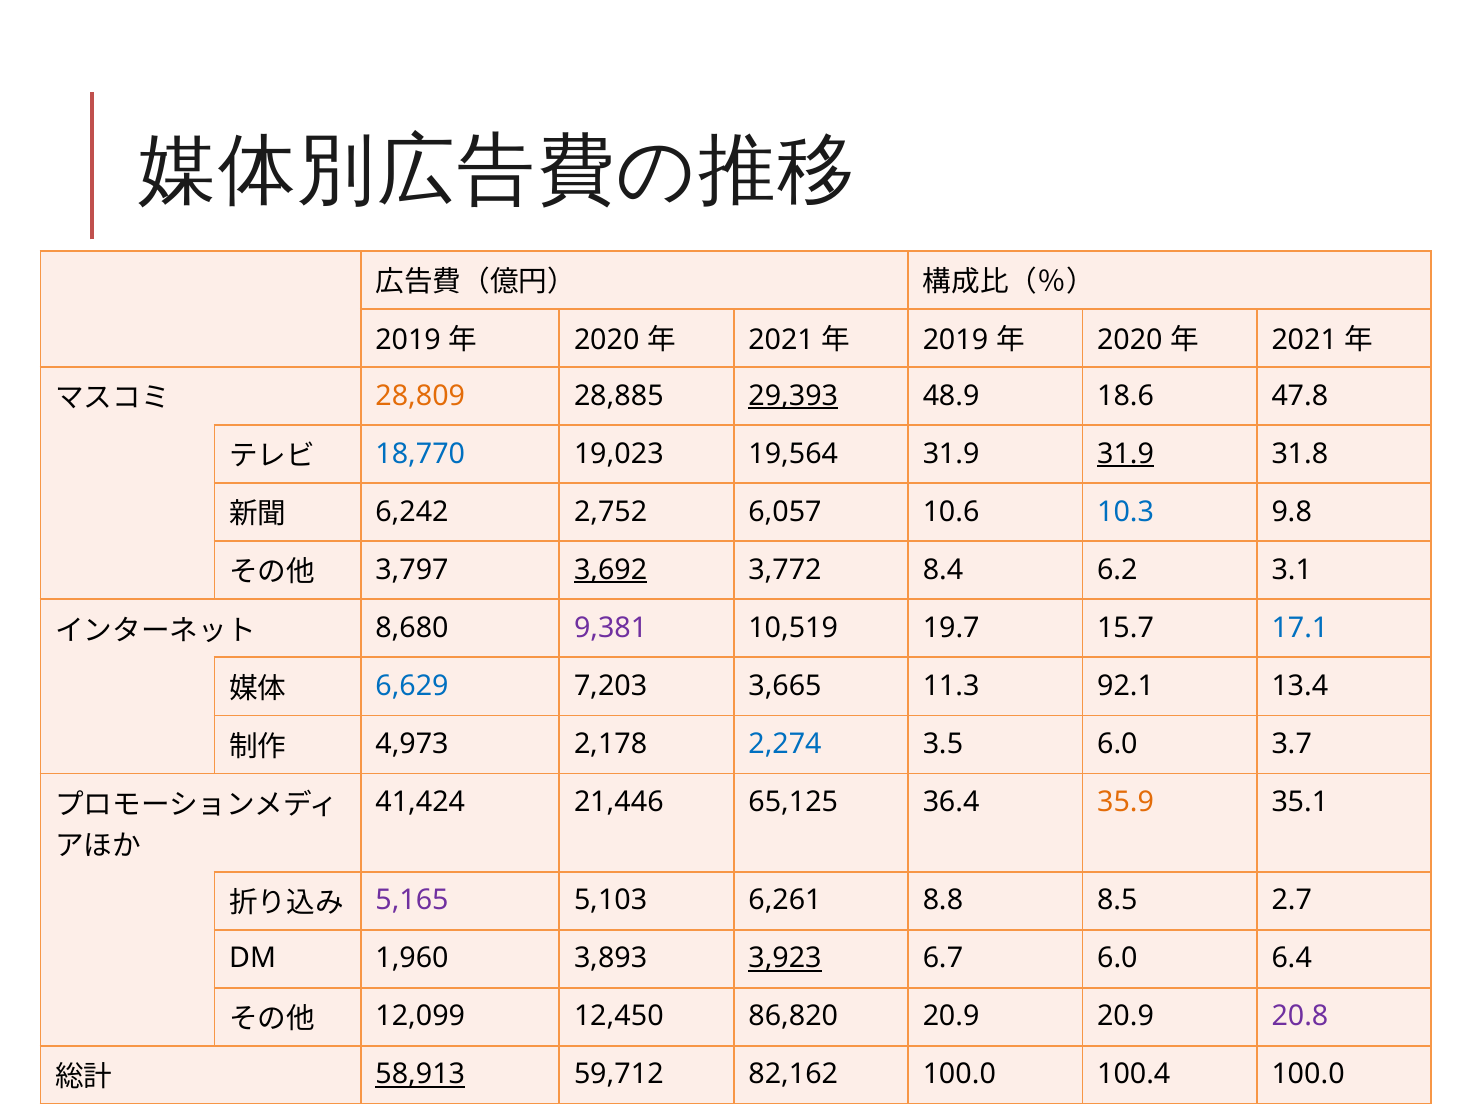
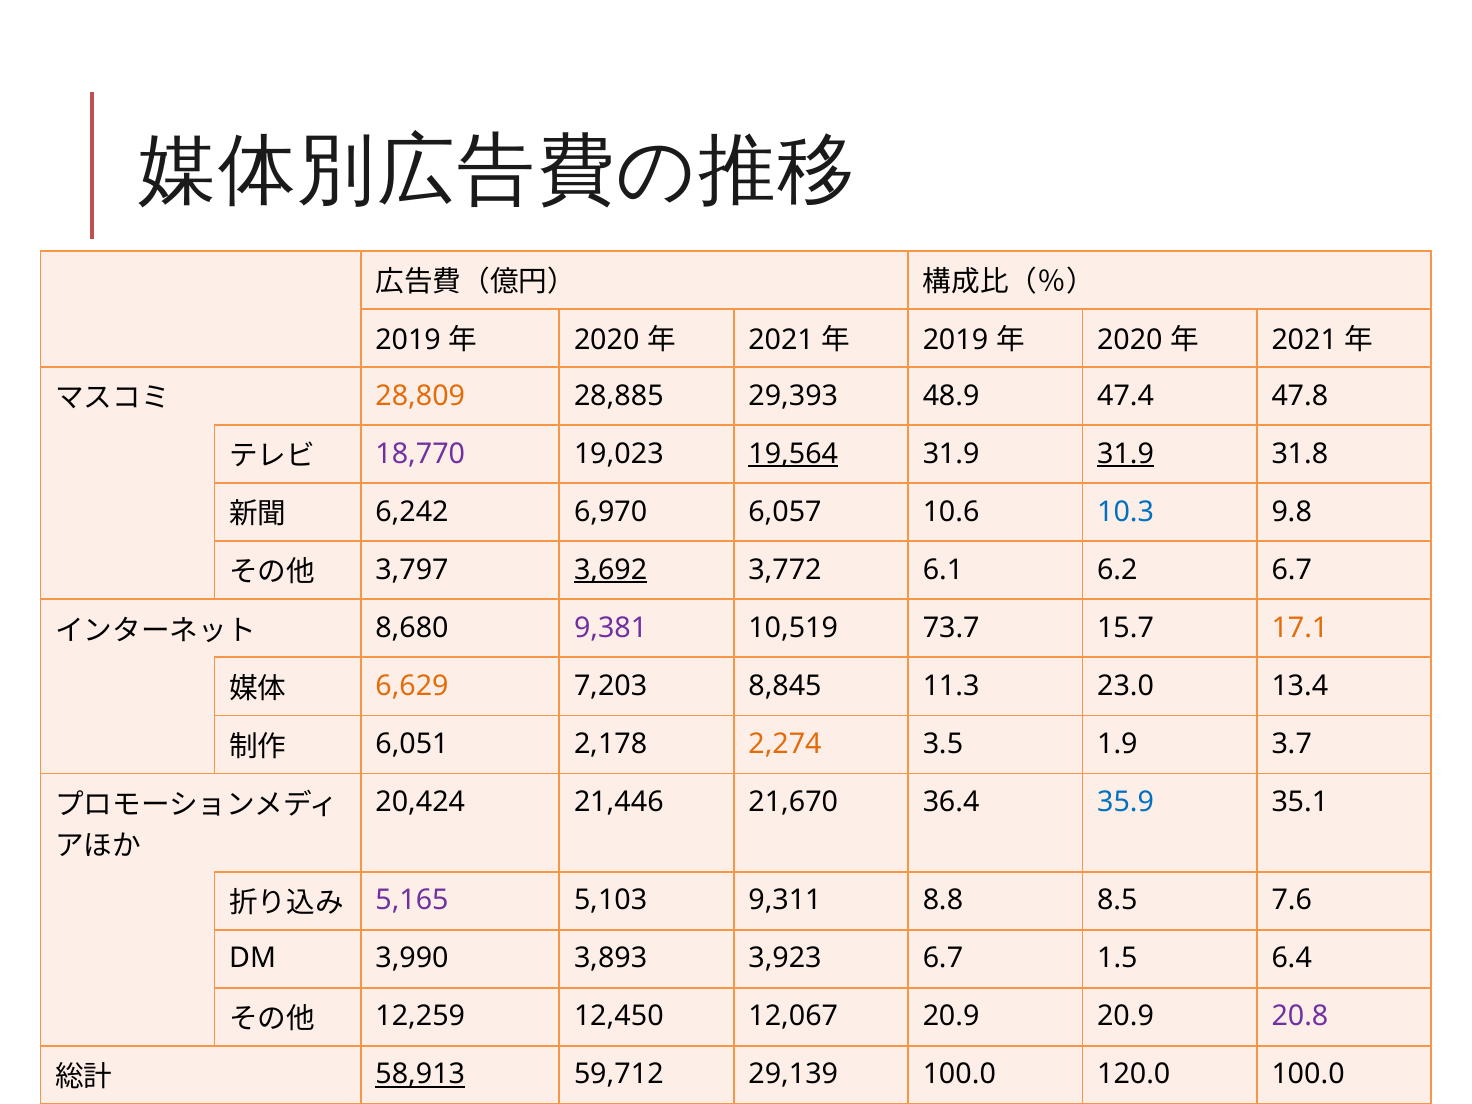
29,393 underline: present -> none
18.6: 18.6 -> 47.4
18,770 colour: blue -> purple
19,564 underline: none -> present
2,752: 2,752 -> 6,970
8.4: 8.4 -> 6.1
6.2 3.1: 3.1 -> 6.7
19.7: 19.7 -> 73.7
17.1 colour: blue -> orange
6,629 colour: blue -> orange
3,665: 3,665 -> 8,845
92.1: 92.1 -> 23.0
4,973: 4,973 -> 6,051
2,274 colour: blue -> orange
3.5 6.0: 6.0 -> 1.9
41,424: 41,424 -> 20,424
65,125: 65,125 -> 21,670
35.9 colour: orange -> blue
6,261: 6,261 -> 9,311
2.7: 2.7 -> 7.6
1,960: 1,960 -> 3,990
3,923 underline: present -> none
6.7 6.0: 6.0 -> 1.5
12,099: 12,099 -> 12,259
86,820: 86,820 -> 12,067
82,162: 82,162 -> 29,139
100.4: 100.4 -> 120.0
